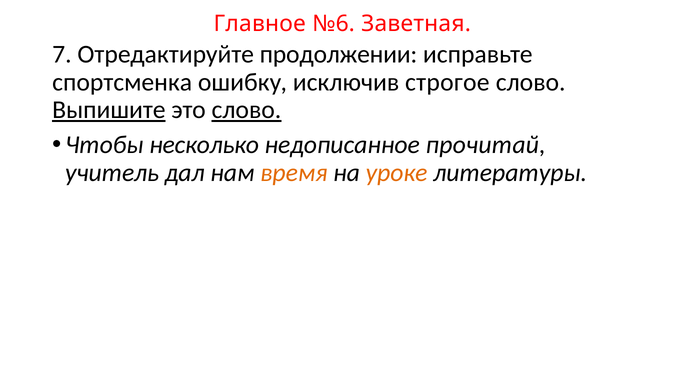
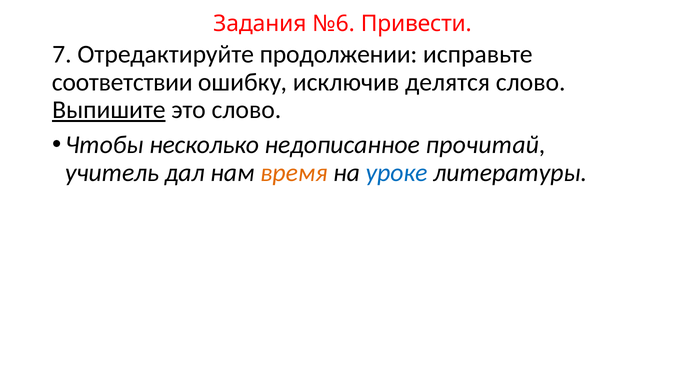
Главное: Главное -> Задания
Заветная: Заветная -> Привести
спортсменка: спортсменка -> соответствии
строгое: строгое -> делятся
слово at (246, 110) underline: present -> none
уроке colour: orange -> blue
